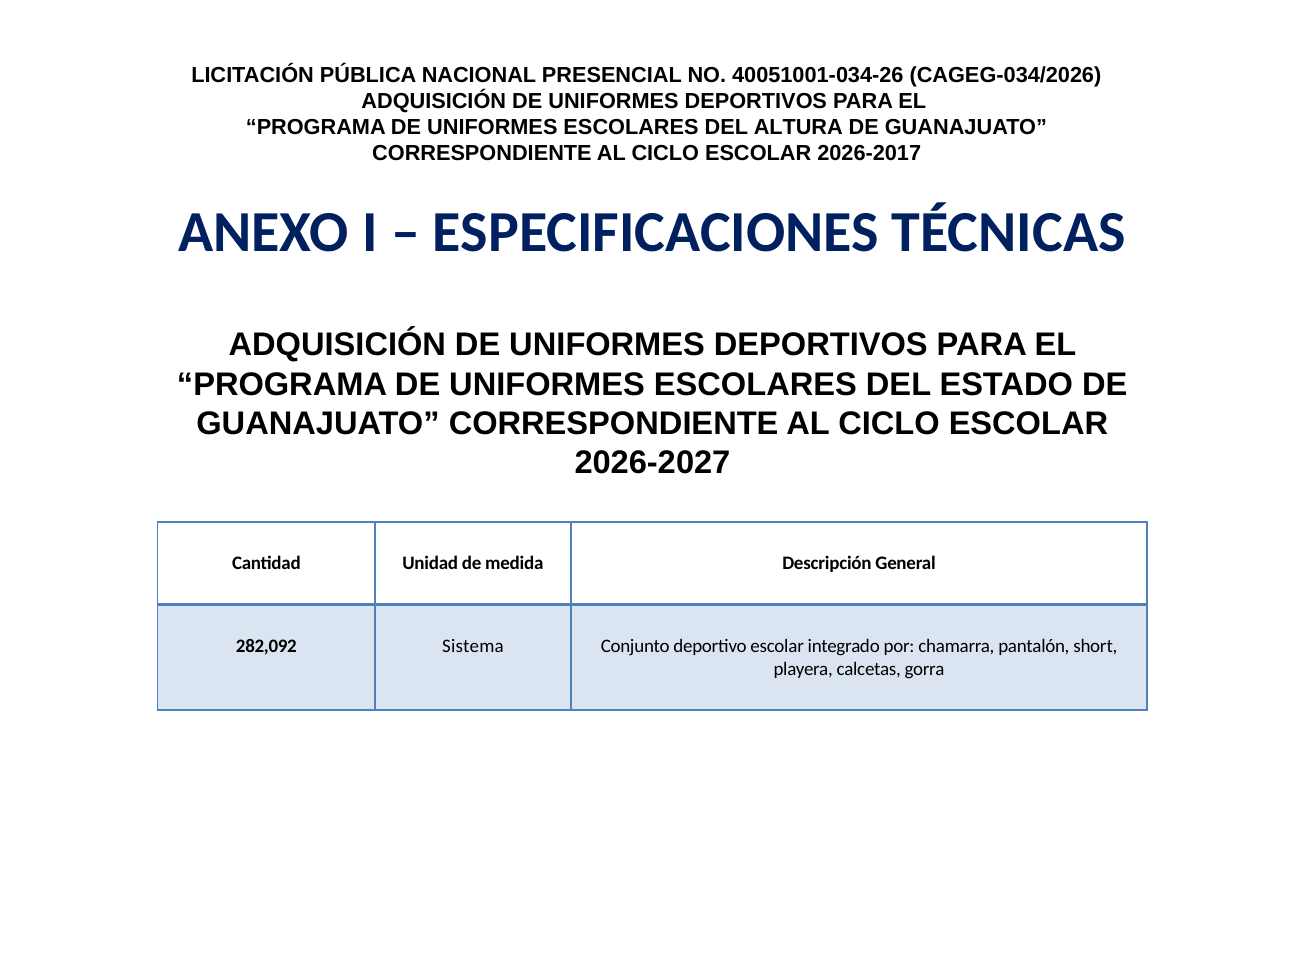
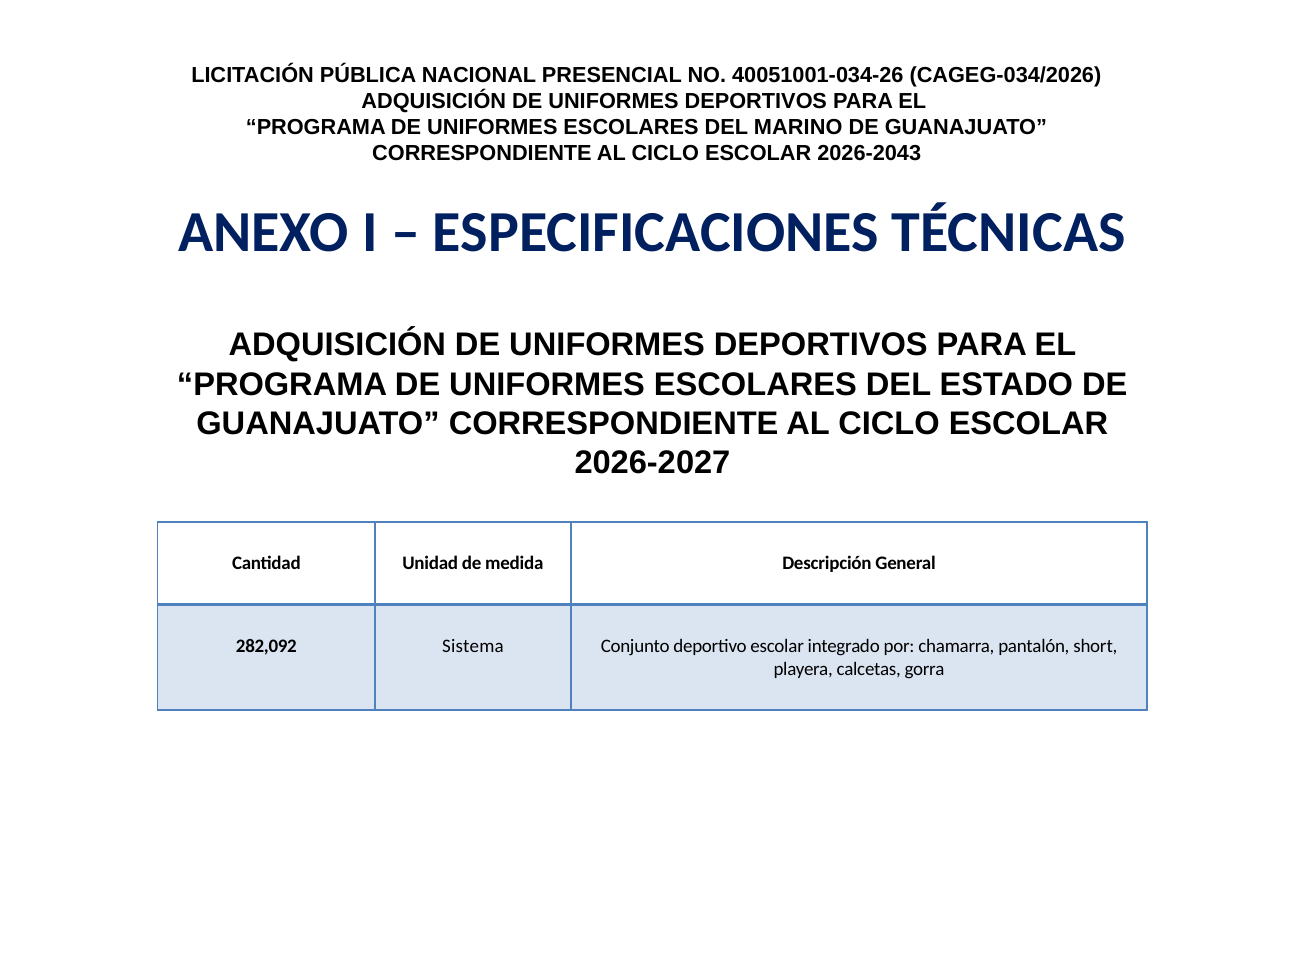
ALTURA: ALTURA -> MARINO
2026-2017: 2026-2017 -> 2026-2043
